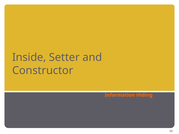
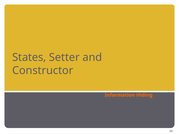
Inside: Inside -> States
